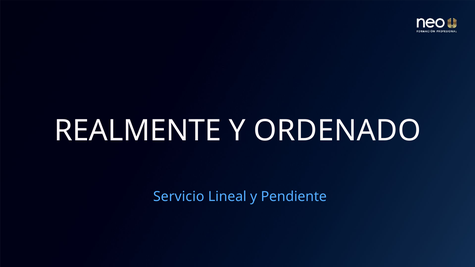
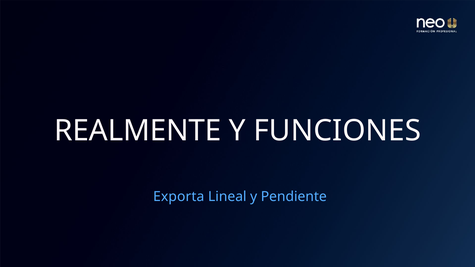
ORDENADO: ORDENADO -> FUNCIONES
Servicio: Servicio -> Exporta
